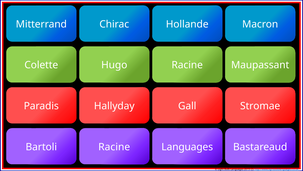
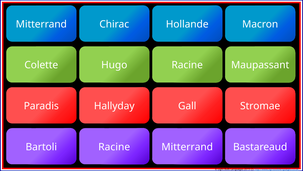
Languages at (187, 146): Languages -> Mitterrand
